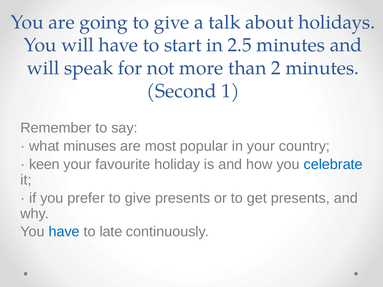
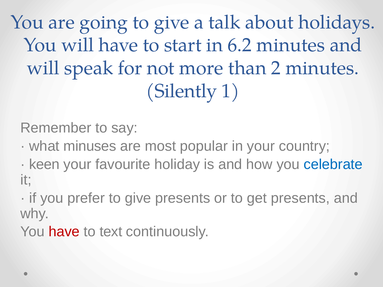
2.5: 2.5 -> 6.2
Second: Second -> Silently
have at (64, 232) colour: blue -> red
late: late -> text
